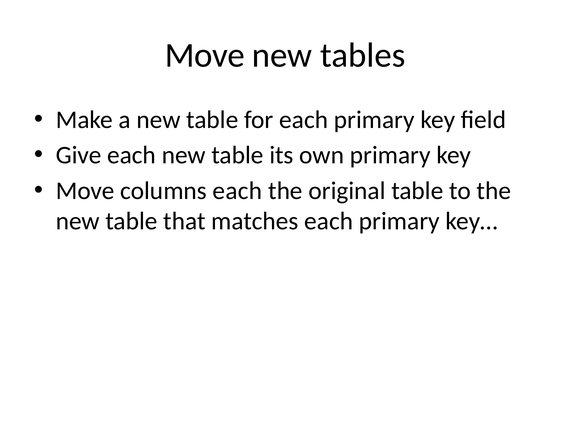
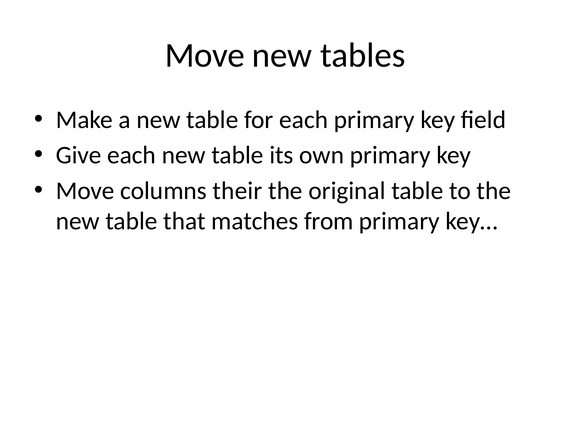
columns each: each -> their
matches each: each -> from
